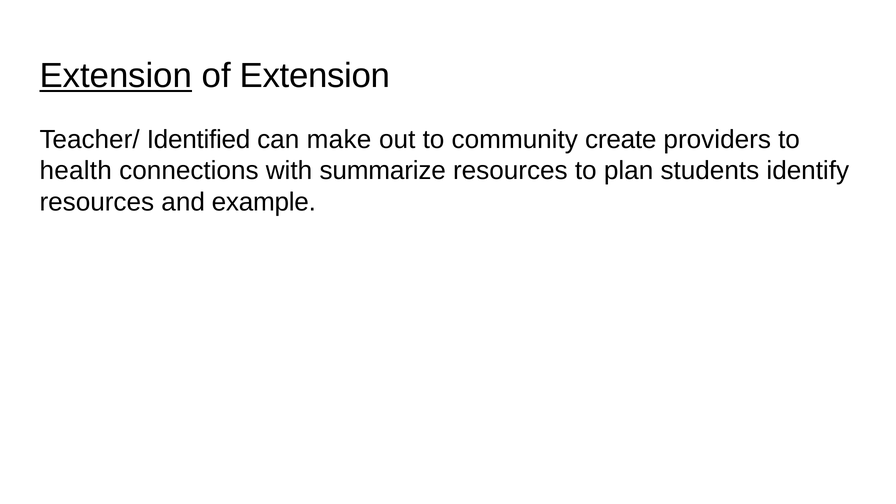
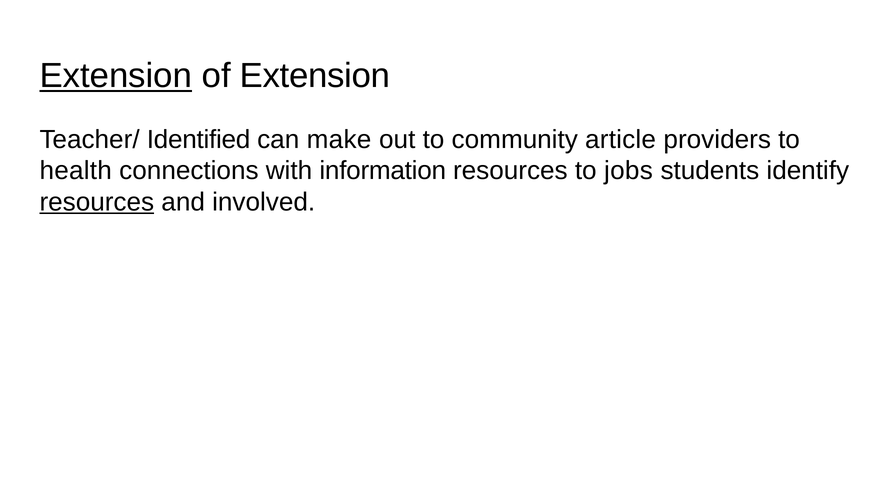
create: create -> article
summarize: summarize -> information
plan: plan -> jobs
resources at (97, 202) underline: none -> present
example: example -> involved
